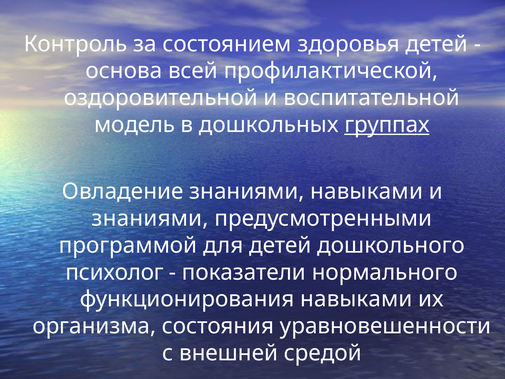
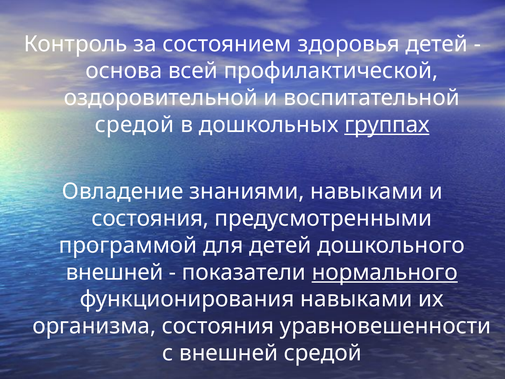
модель at (135, 125): модель -> средой
знаниями at (150, 218): знаниями -> состояния
психолог at (115, 272): психолог -> внешней
нормального underline: none -> present
